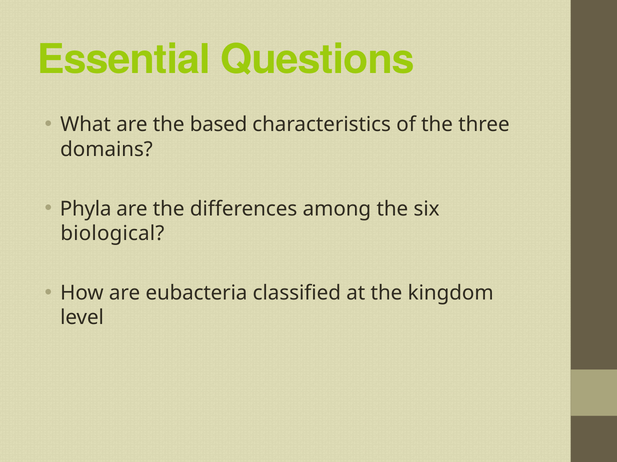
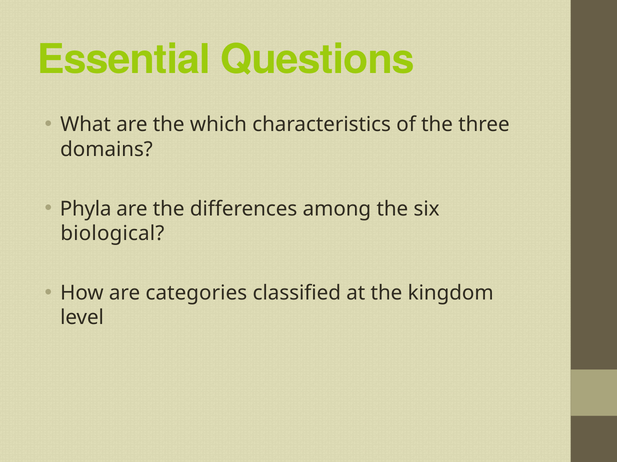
based: based -> which
eubacteria: eubacteria -> categories
